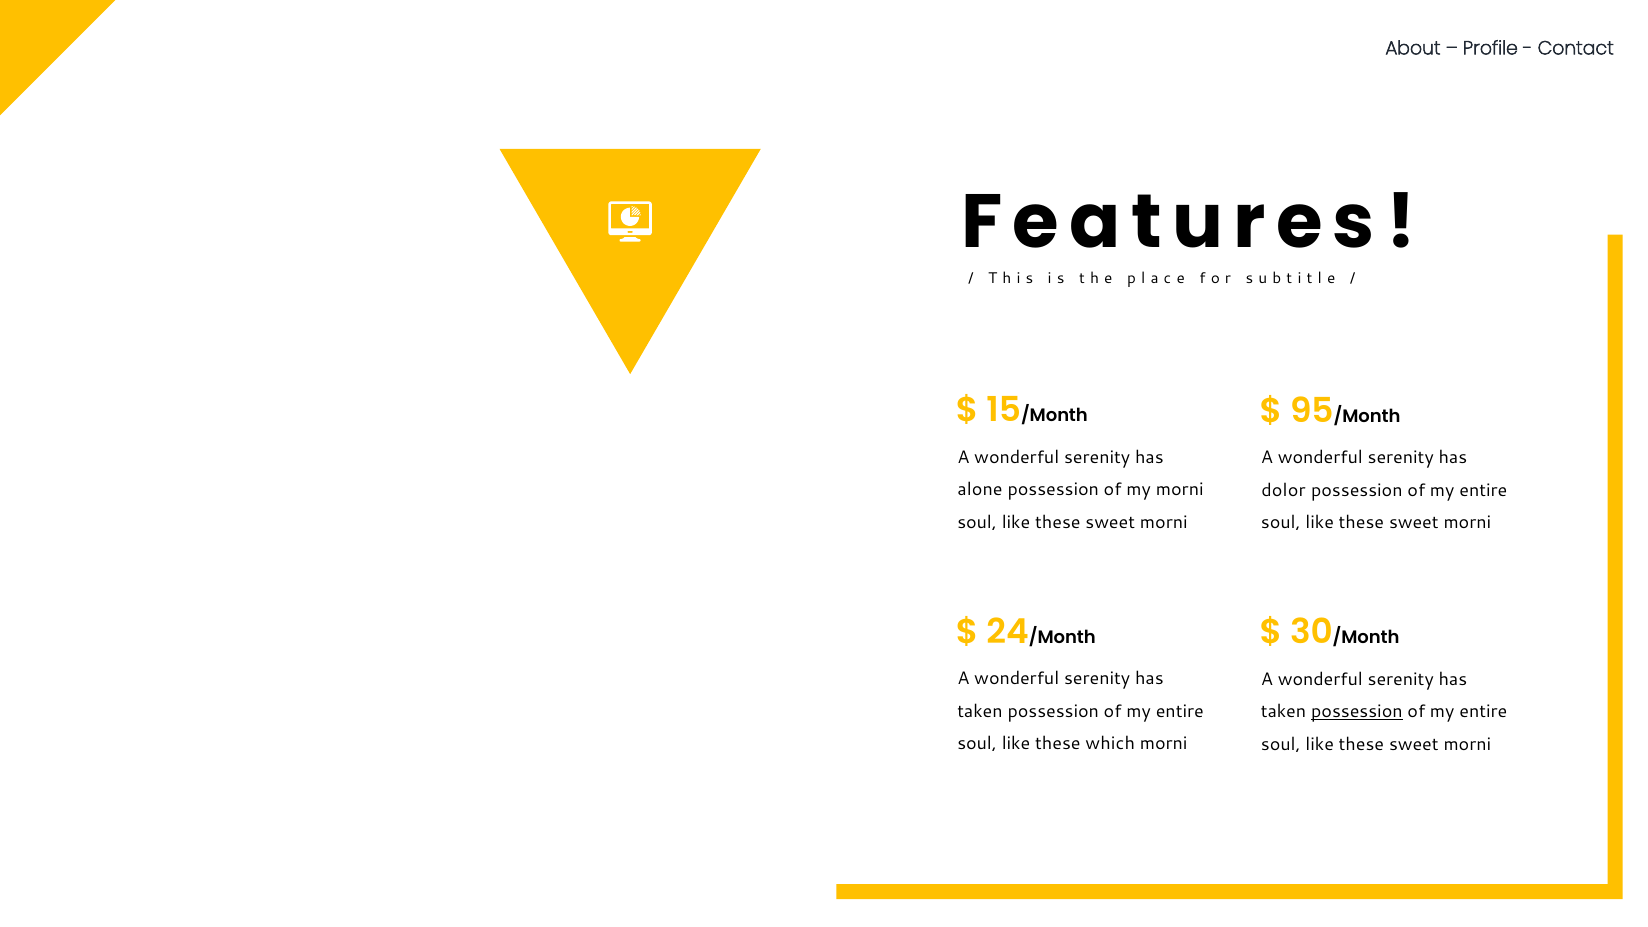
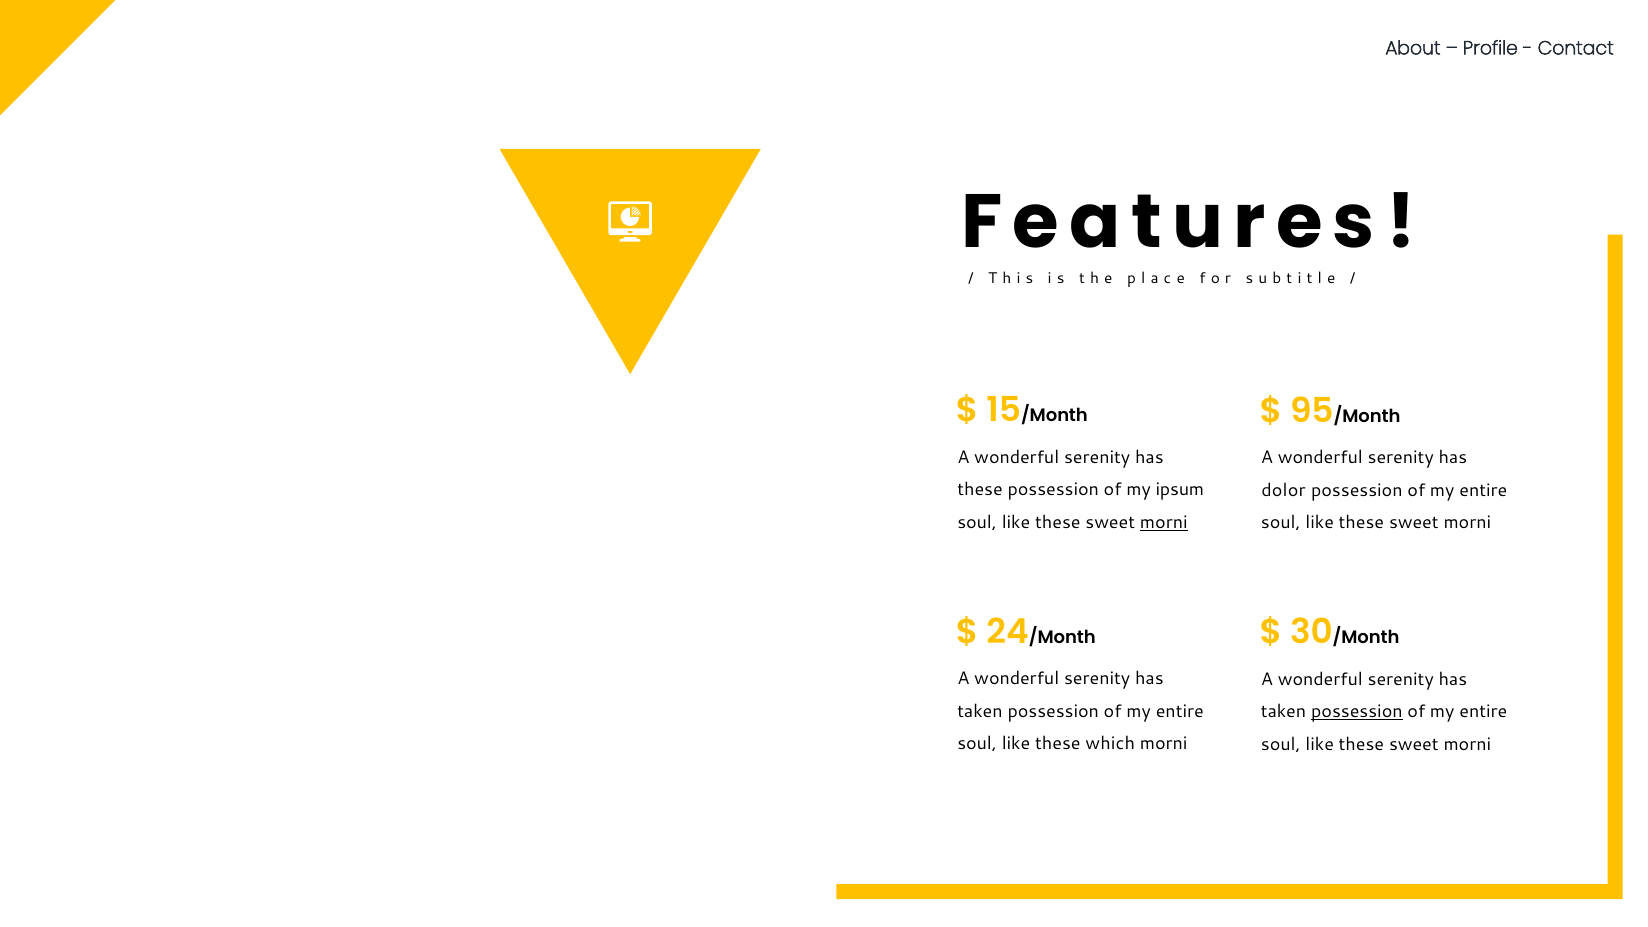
alone at (980, 490): alone -> these
my morni: morni -> ipsum
morni at (1164, 522) underline: none -> present
